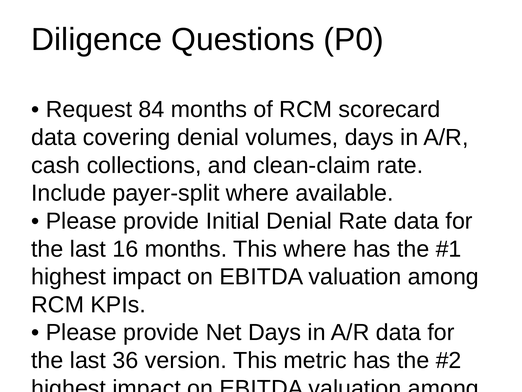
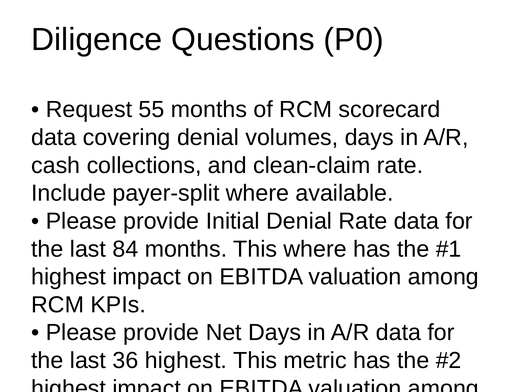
84: 84 -> 55
16: 16 -> 84
36 version: version -> highest
